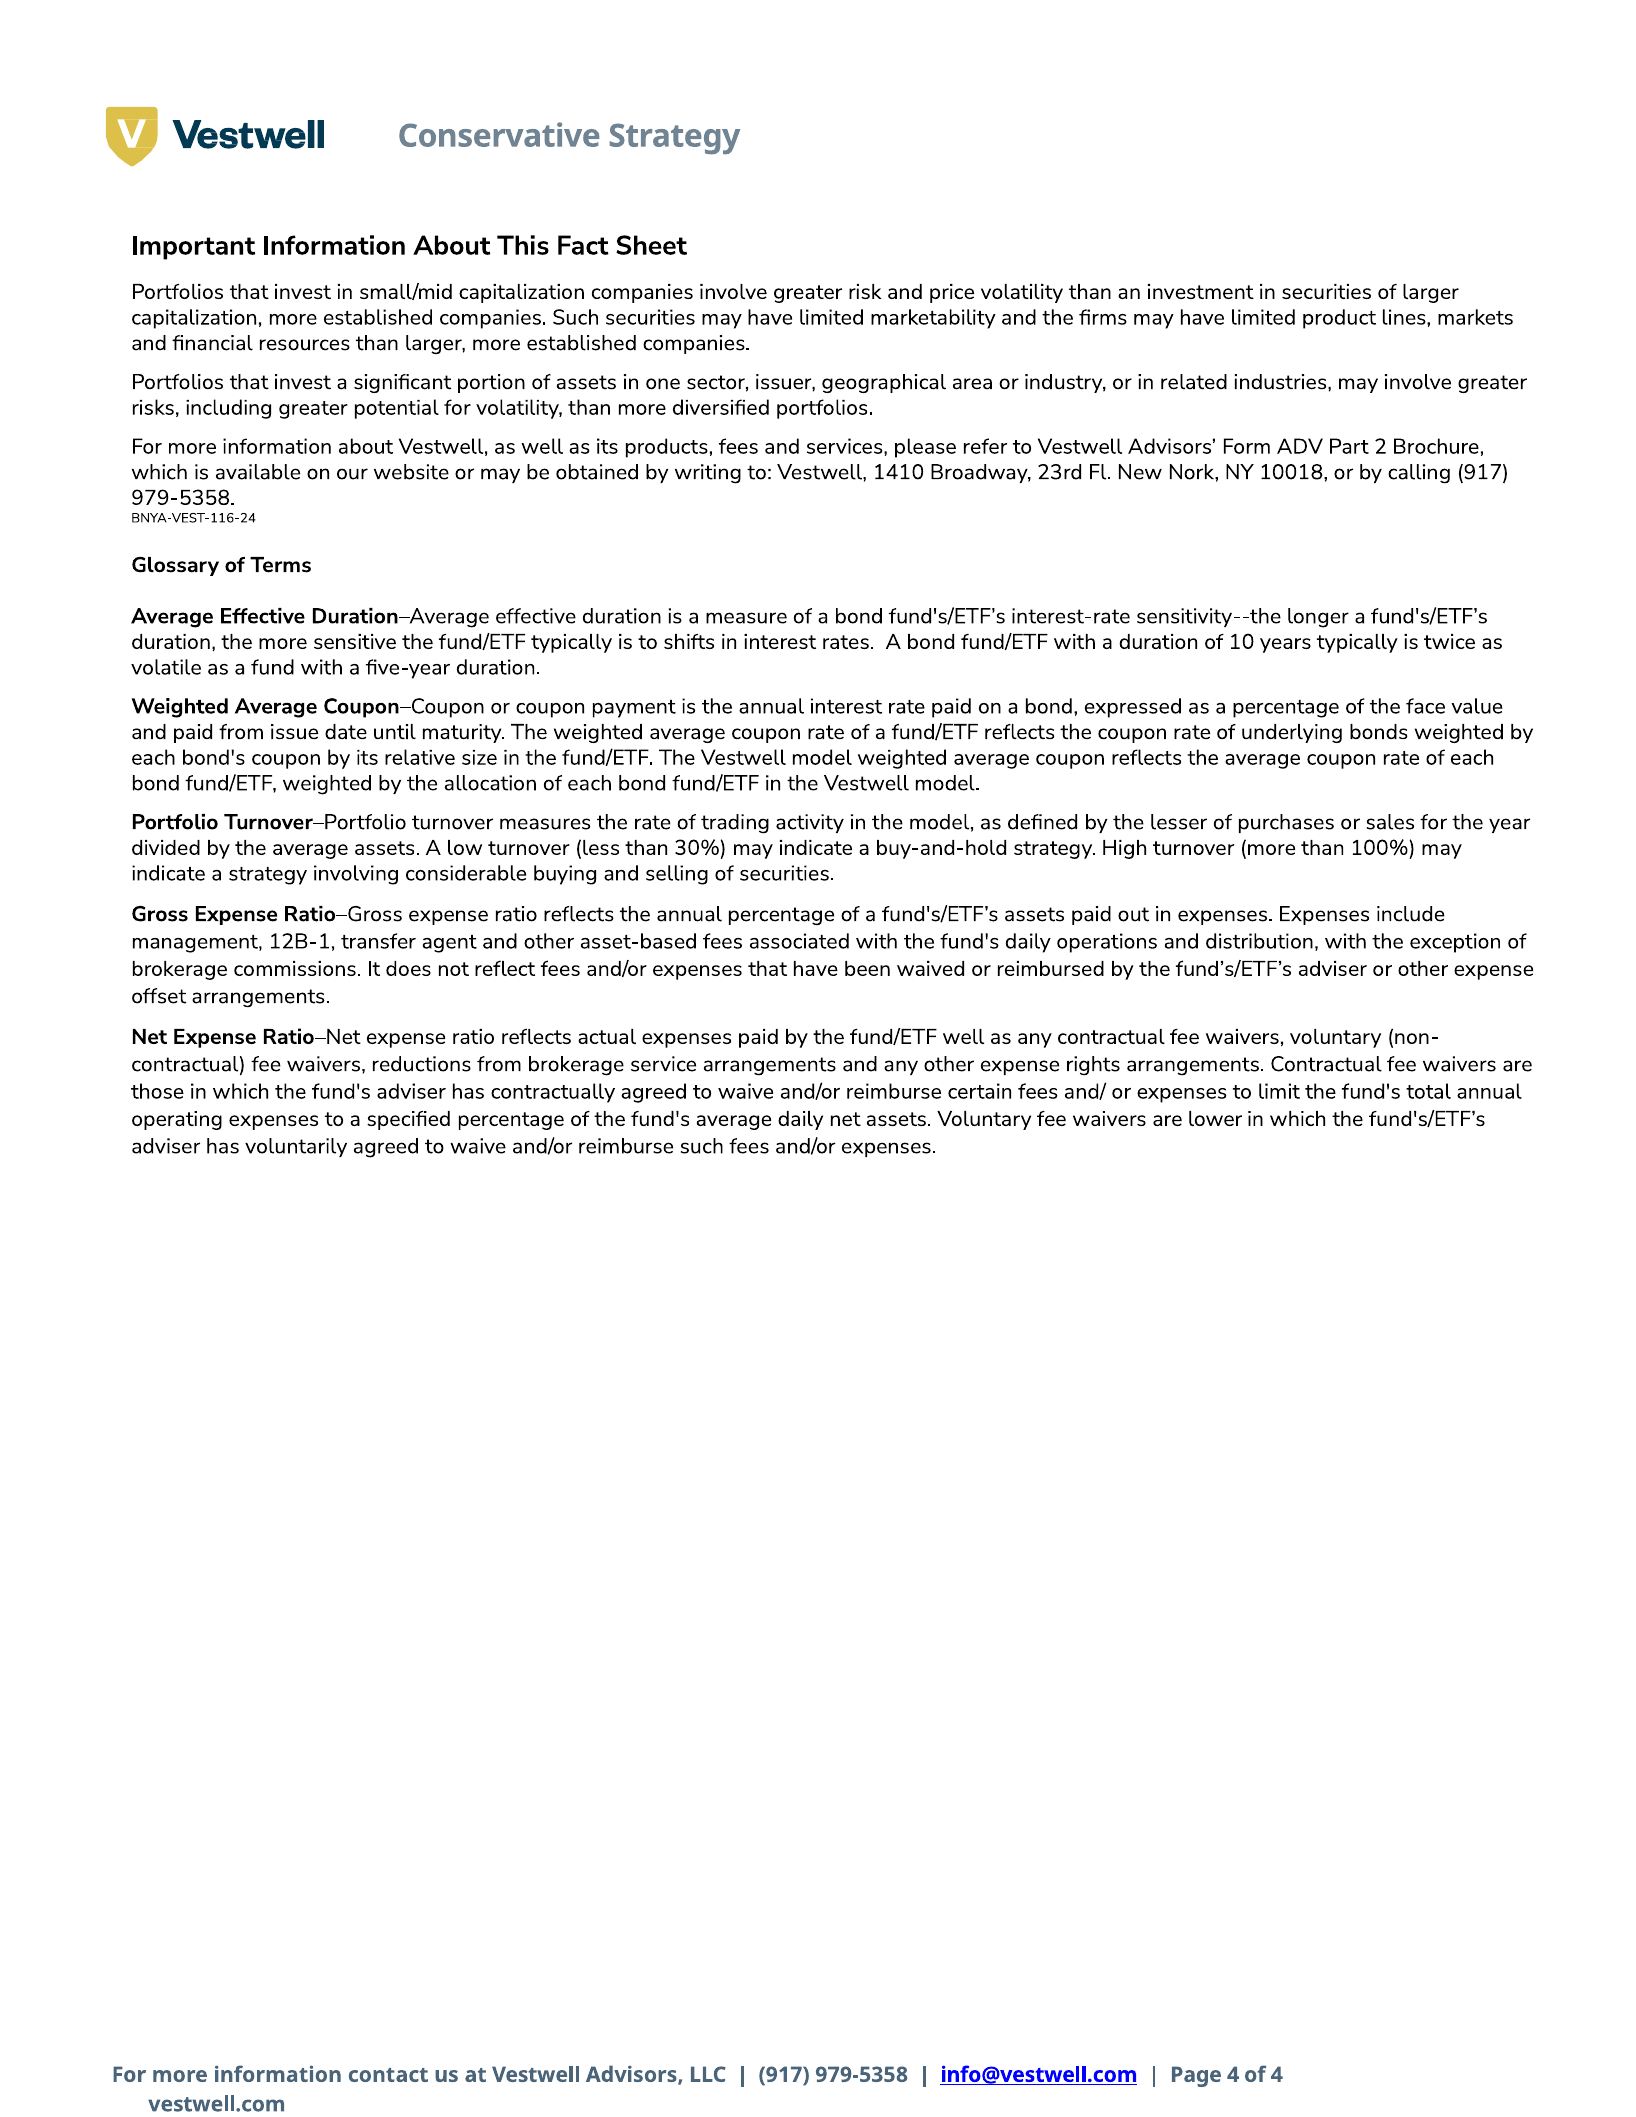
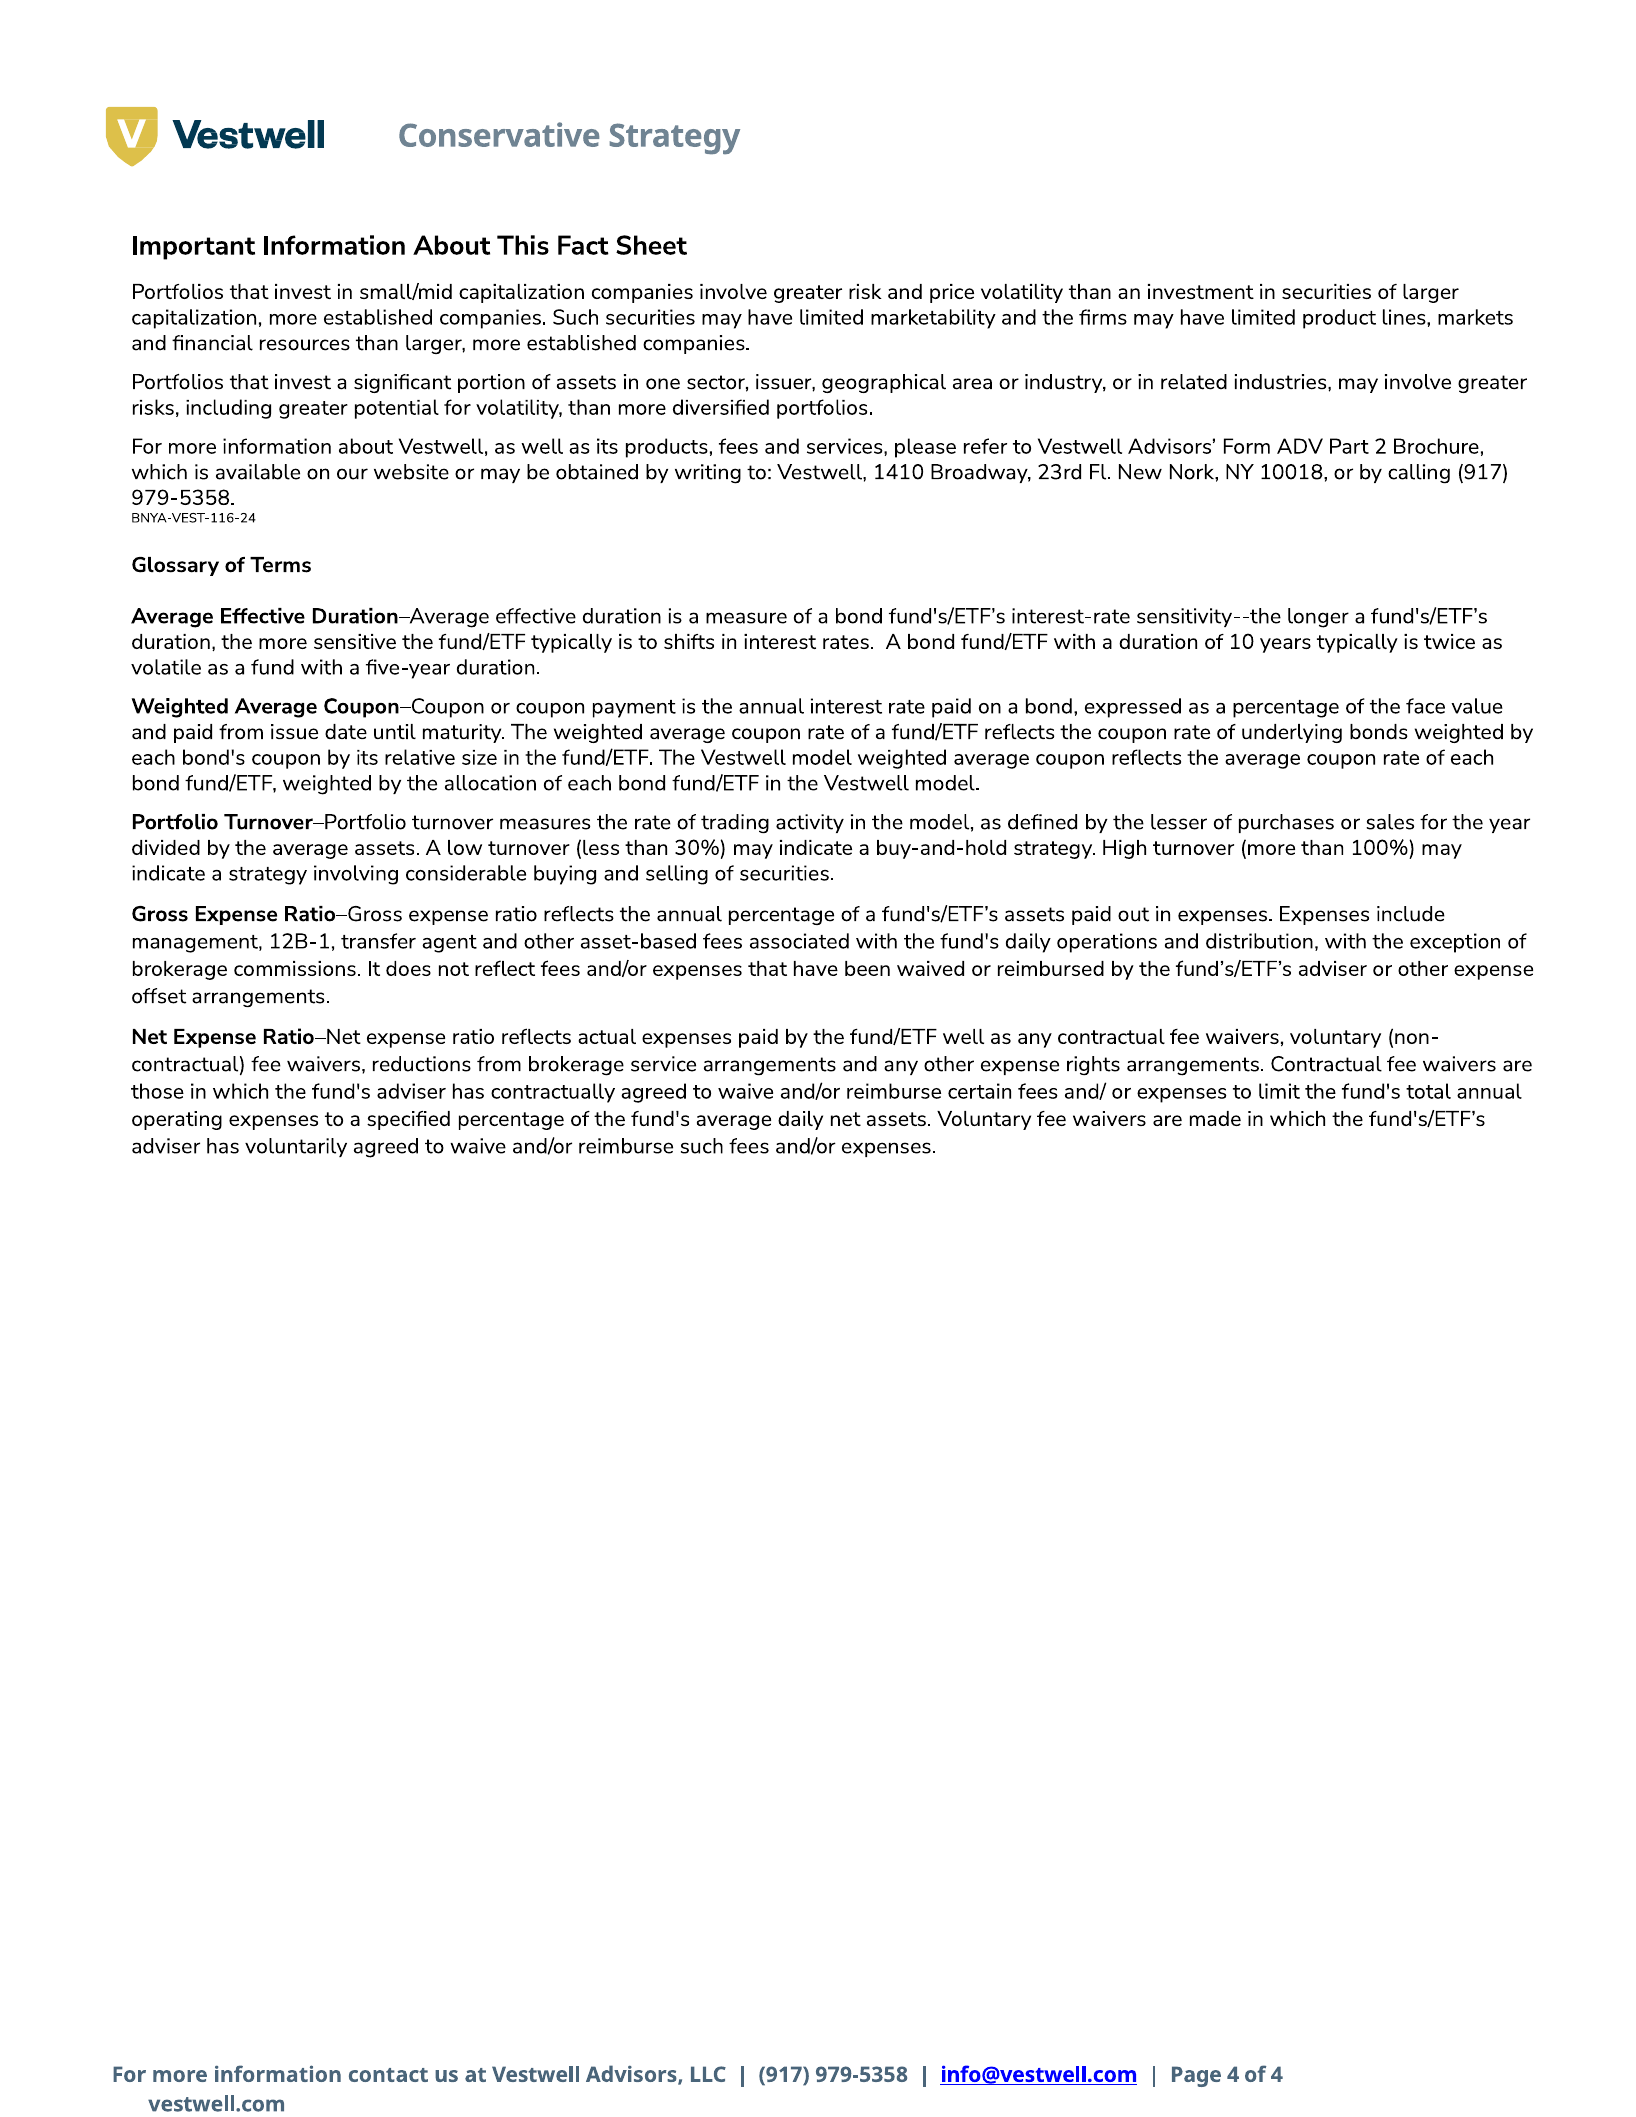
lower: lower -> made
